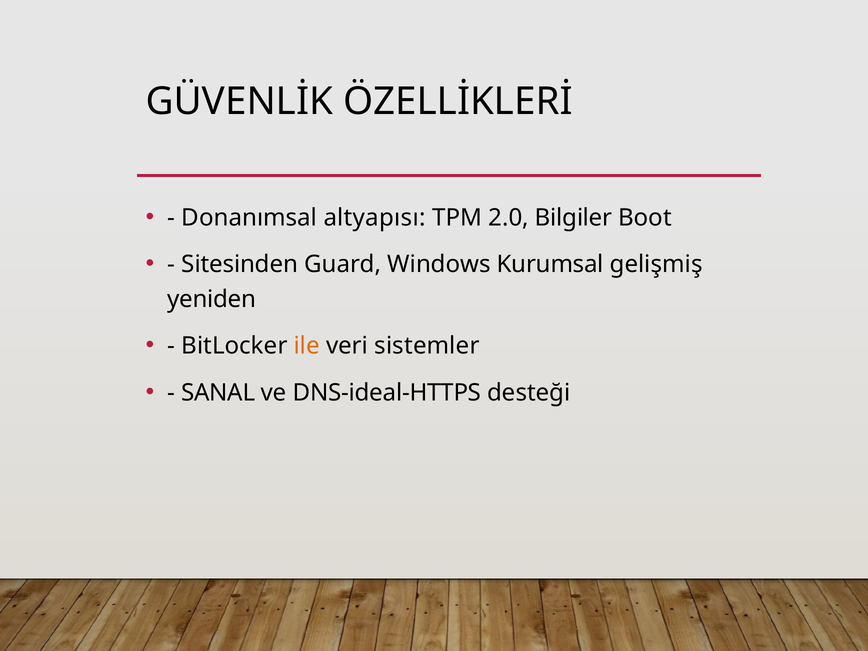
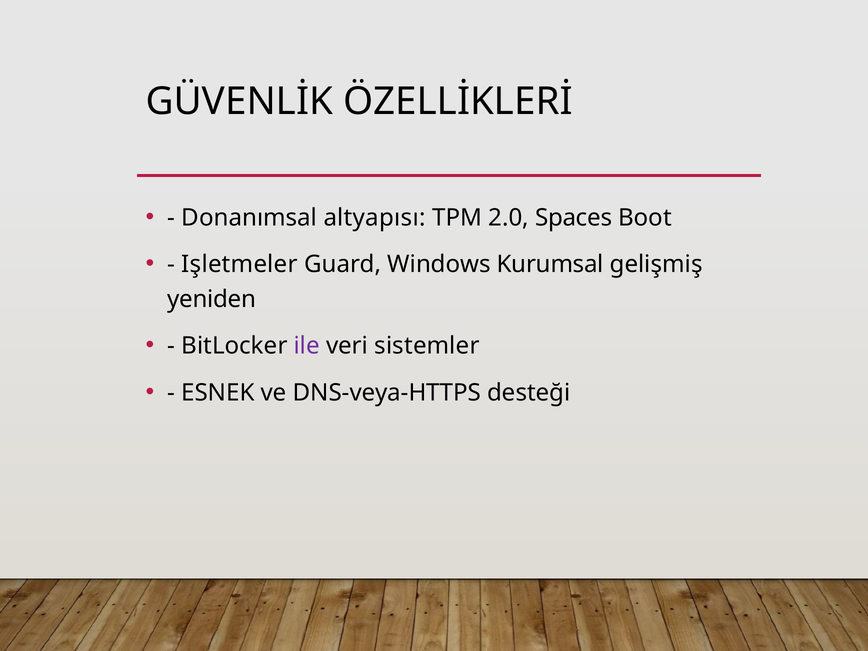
Bilgiler: Bilgiler -> Spaces
Sitesinden: Sitesinden -> Işletmeler
ile colour: orange -> purple
SANAL: SANAL -> ESNEK
DNS-ideal-HTTPS: DNS-ideal-HTTPS -> DNS-veya-HTTPS
